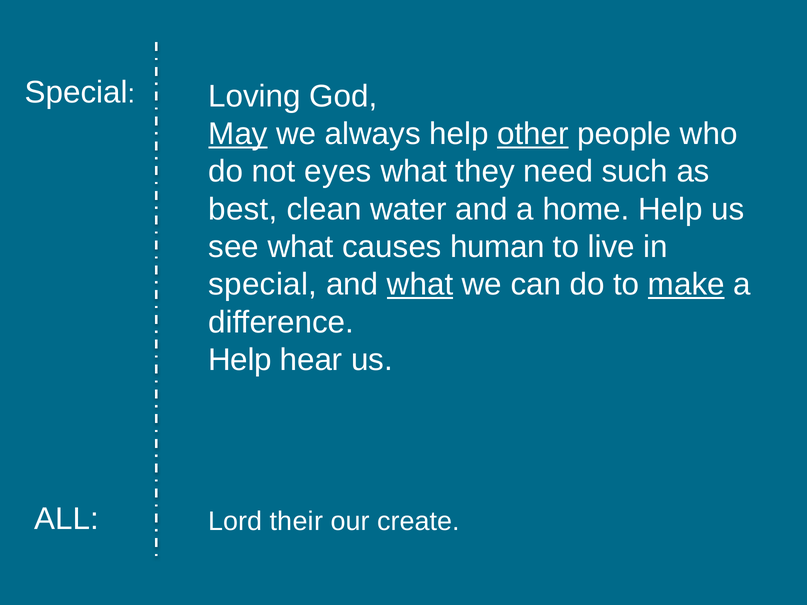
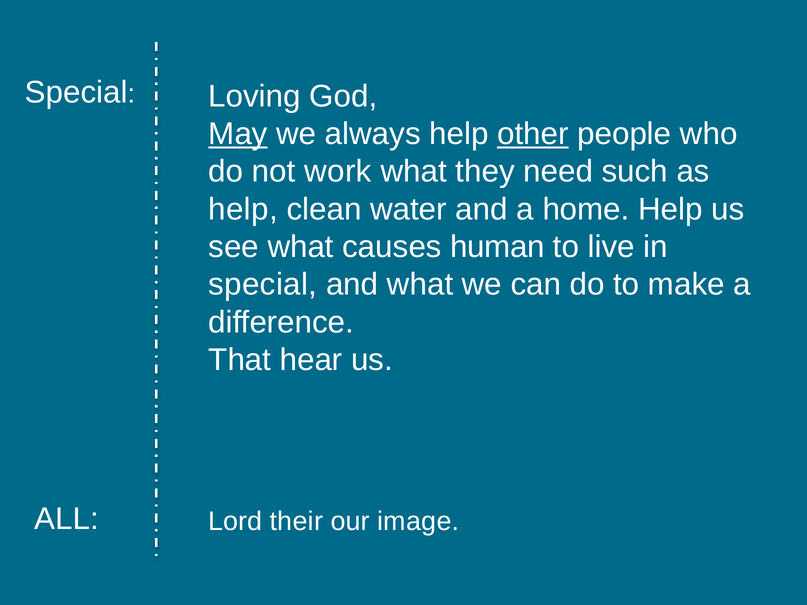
eyes: eyes -> work
best at (243, 209): best -> help
what at (420, 285) underline: present -> none
make underline: present -> none
Help at (240, 360): Help -> That
create: create -> image
